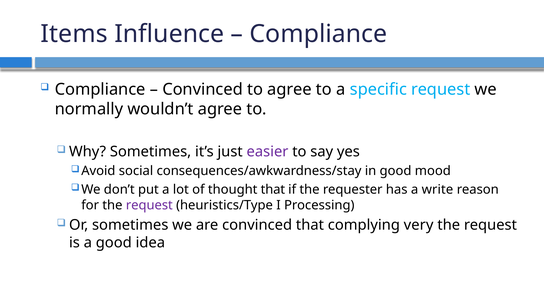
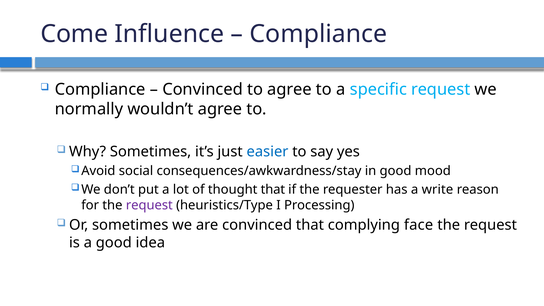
Items: Items -> Come
easier colour: purple -> blue
very: very -> face
